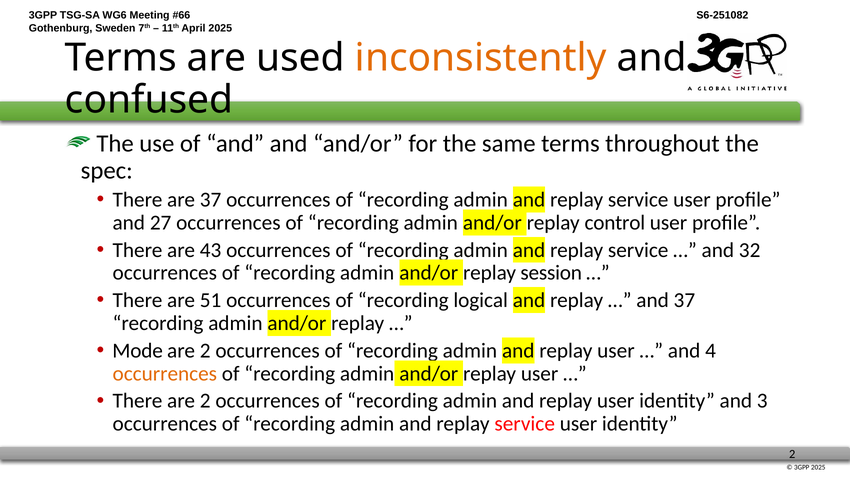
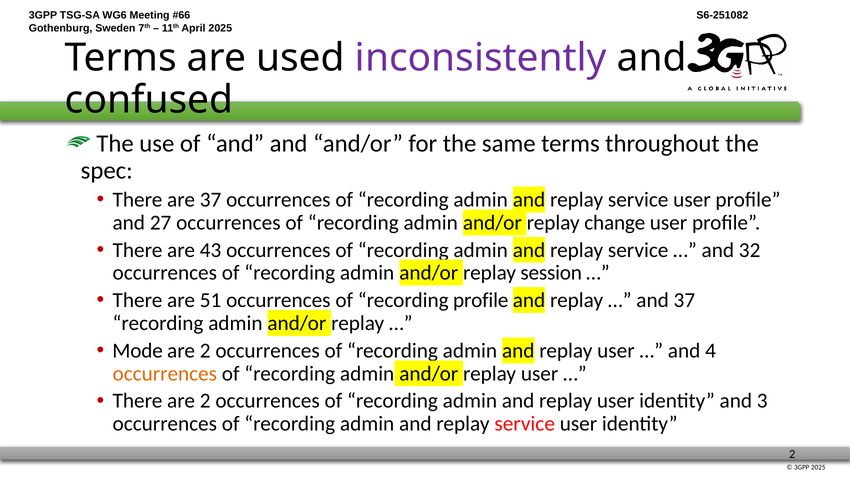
inconsistently colour: orange -> purple
control: control -> change
recording logical: logical -> profile
